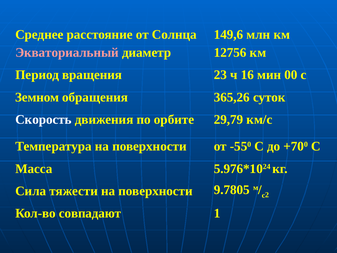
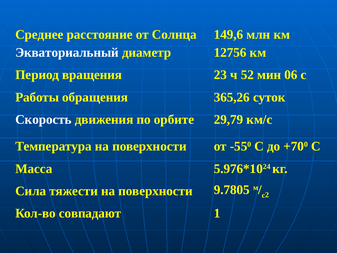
Экваториальный colour: pink -> white
16: 16 -> 52
00: 00 -> 06
Земном: Земном -> Работы
